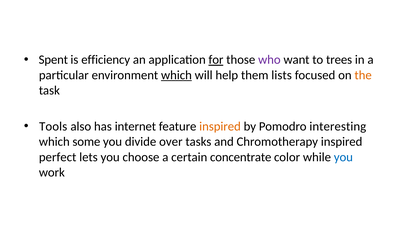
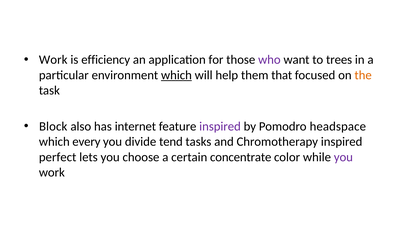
Spent at (53, 60): Spent -> Work
for underline: present -> none
lists: lists -> that
Tools: Tools -> Block
inspired at (220, 126) colour: orange -> purple
interesting: interesting -> headspace
some: some -> every
over: over -> tend
you at (343, 157) colour: blue -> purple
